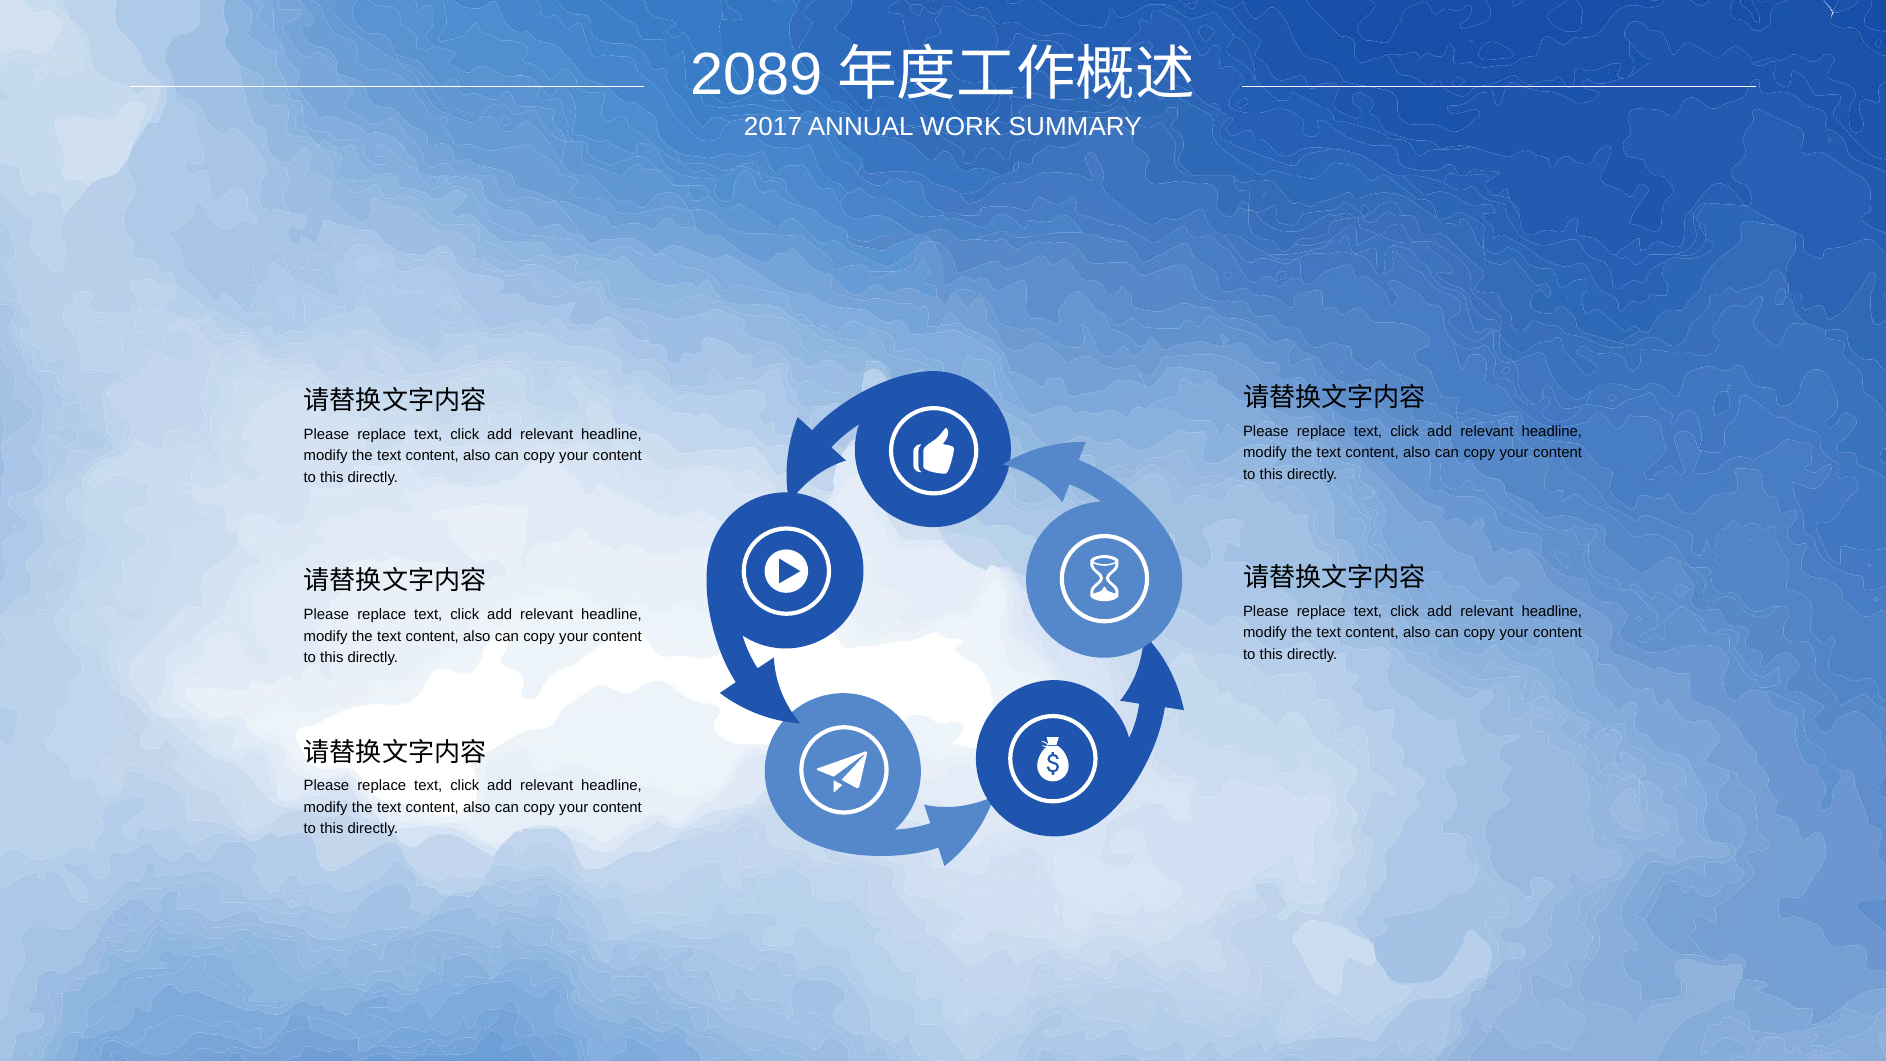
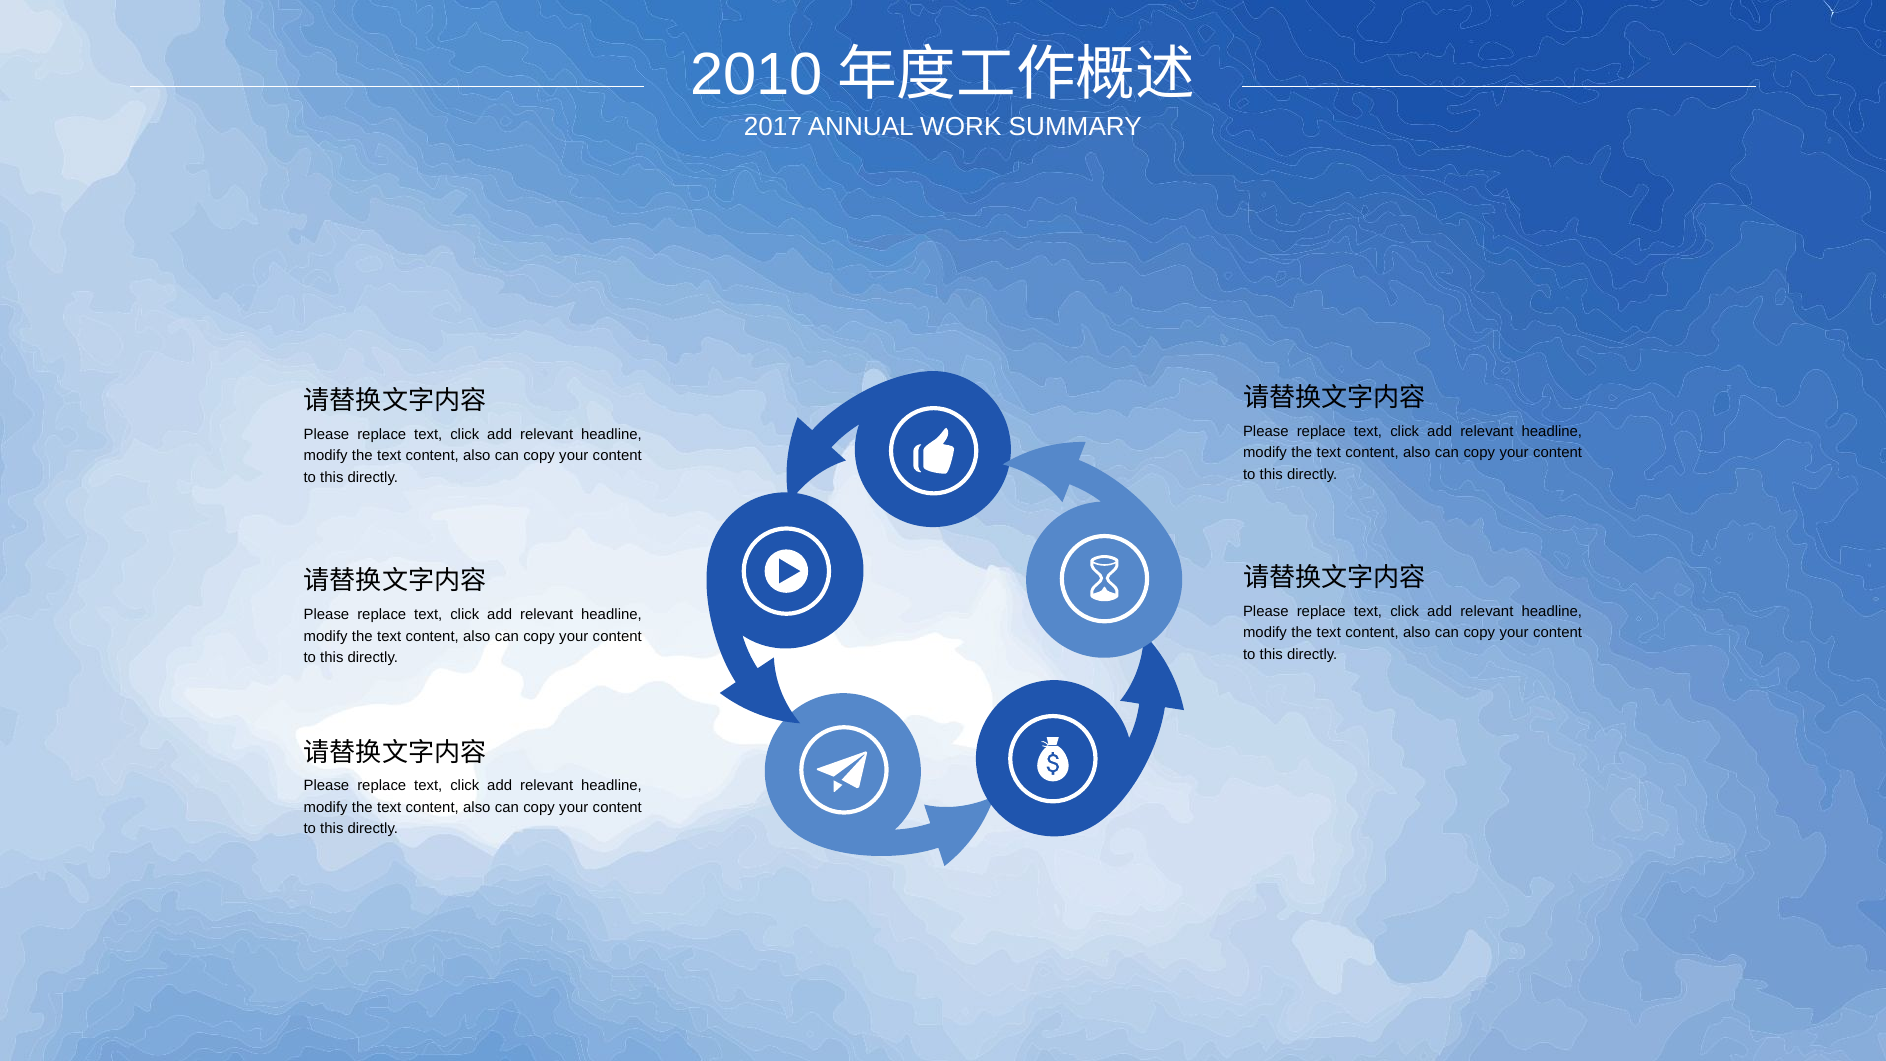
2089: 2089 -> 2010
